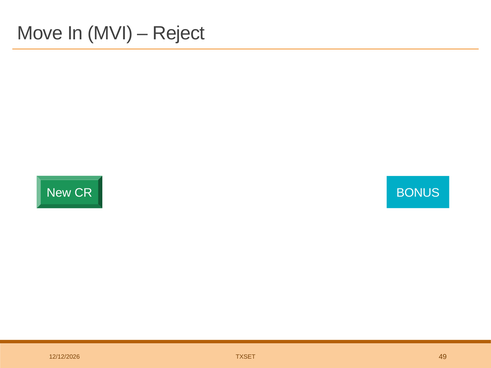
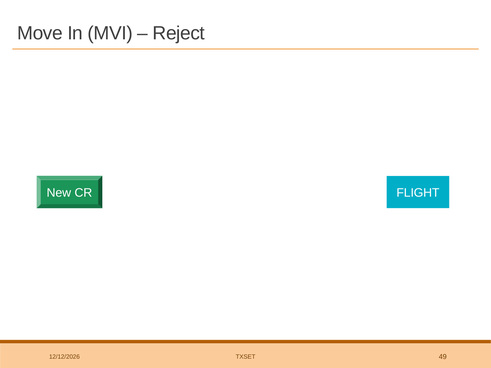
BONUS: BONUS -> FLIGHT
